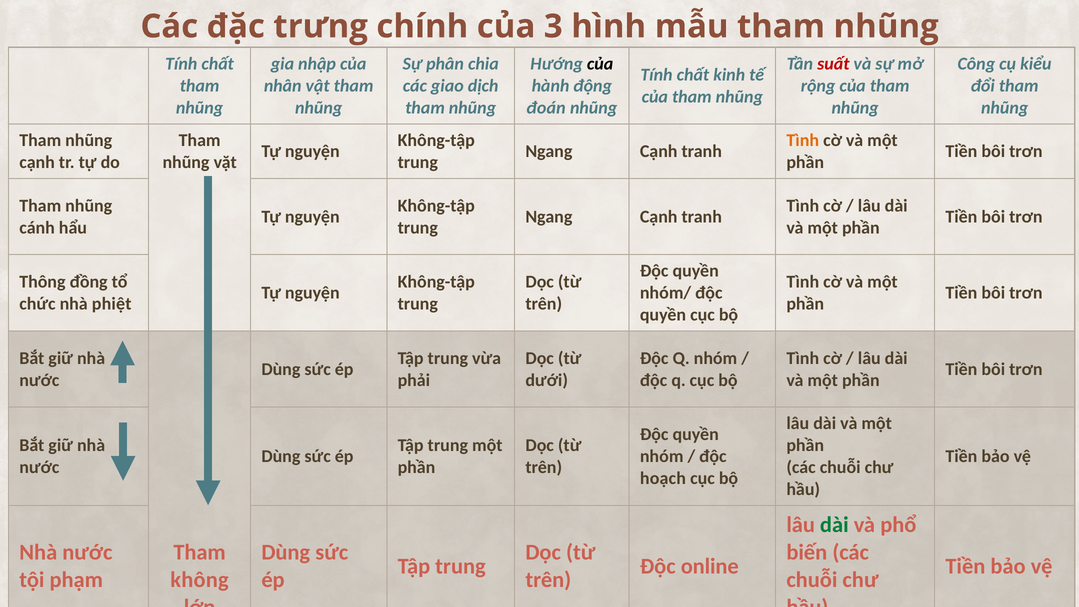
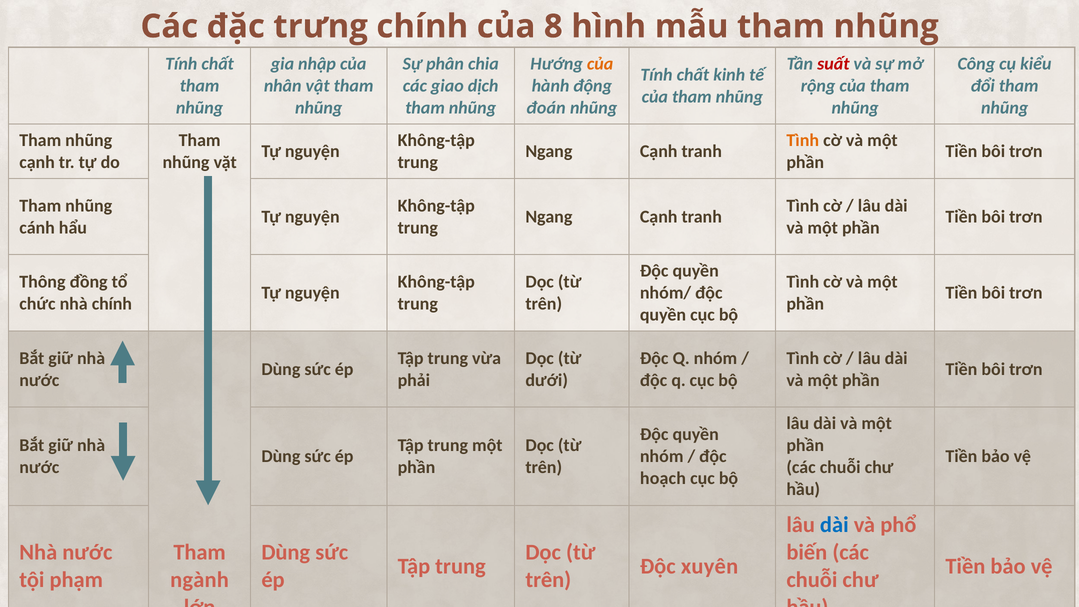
3: 3 -> 8
của at (600, 64) colour: black -> orange
nhà phiệt: phiệt -> chính
dài at (834, 525) colour: green -> blue
online: online -> xuyên
không: không -> ngành
